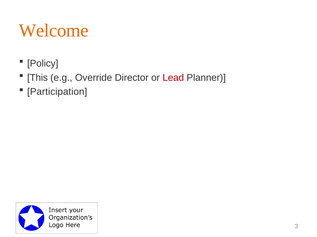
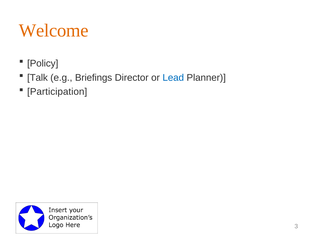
This: This -> Talk
Override: Override -> Briefings
Lead colour: red -> blue
